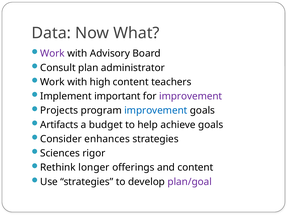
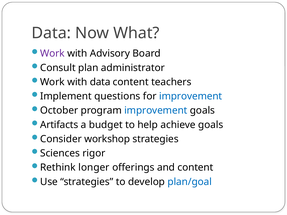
with high: high -> data
important: important -> questions
improvement at (191, 96) colour: purple -> blue
Projects: Projects -> October
enhances: enhances -> workshop
plan/goal colour: purple -> blue
